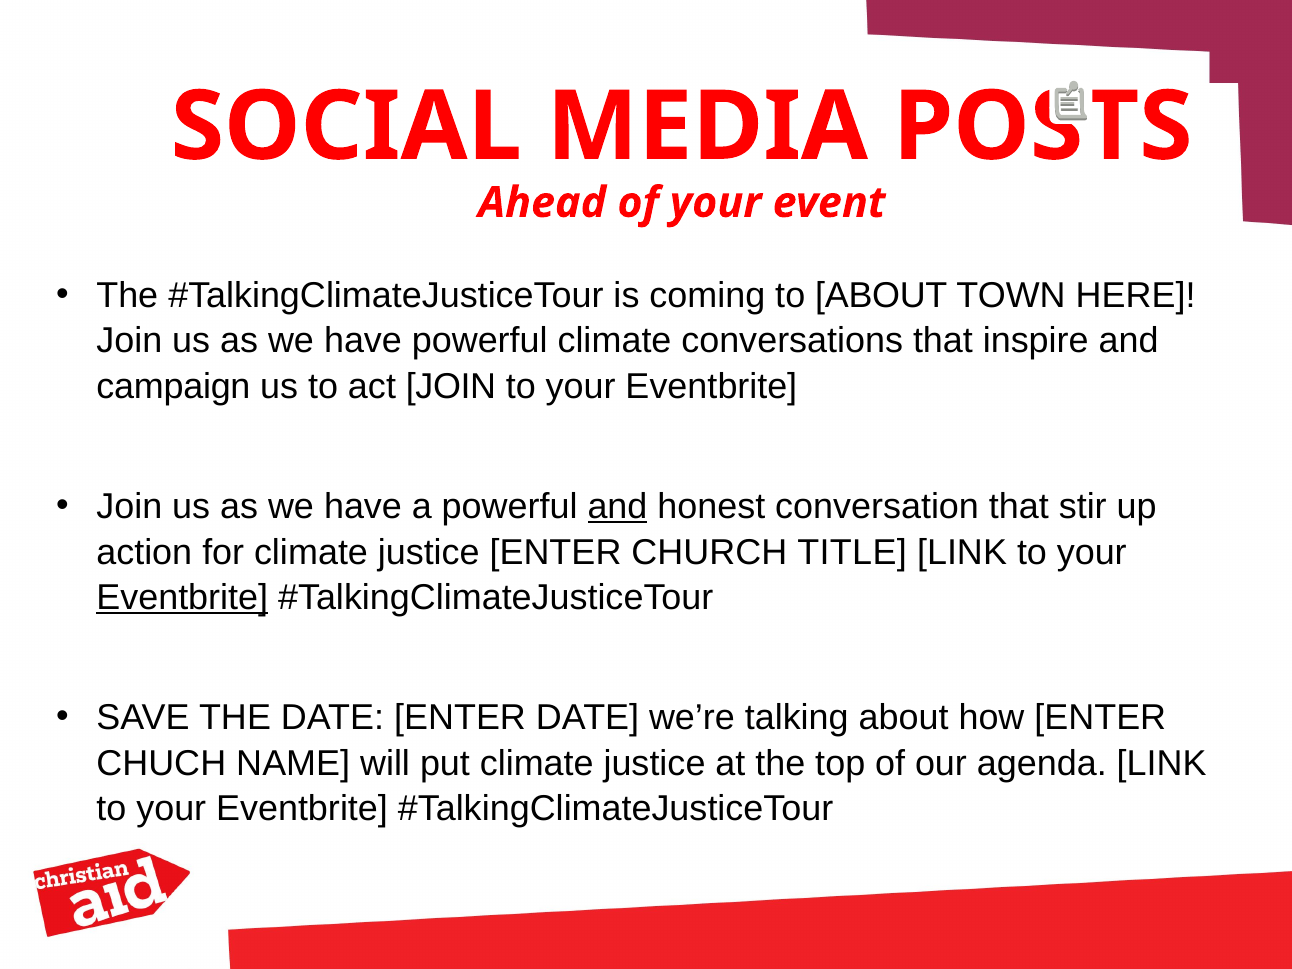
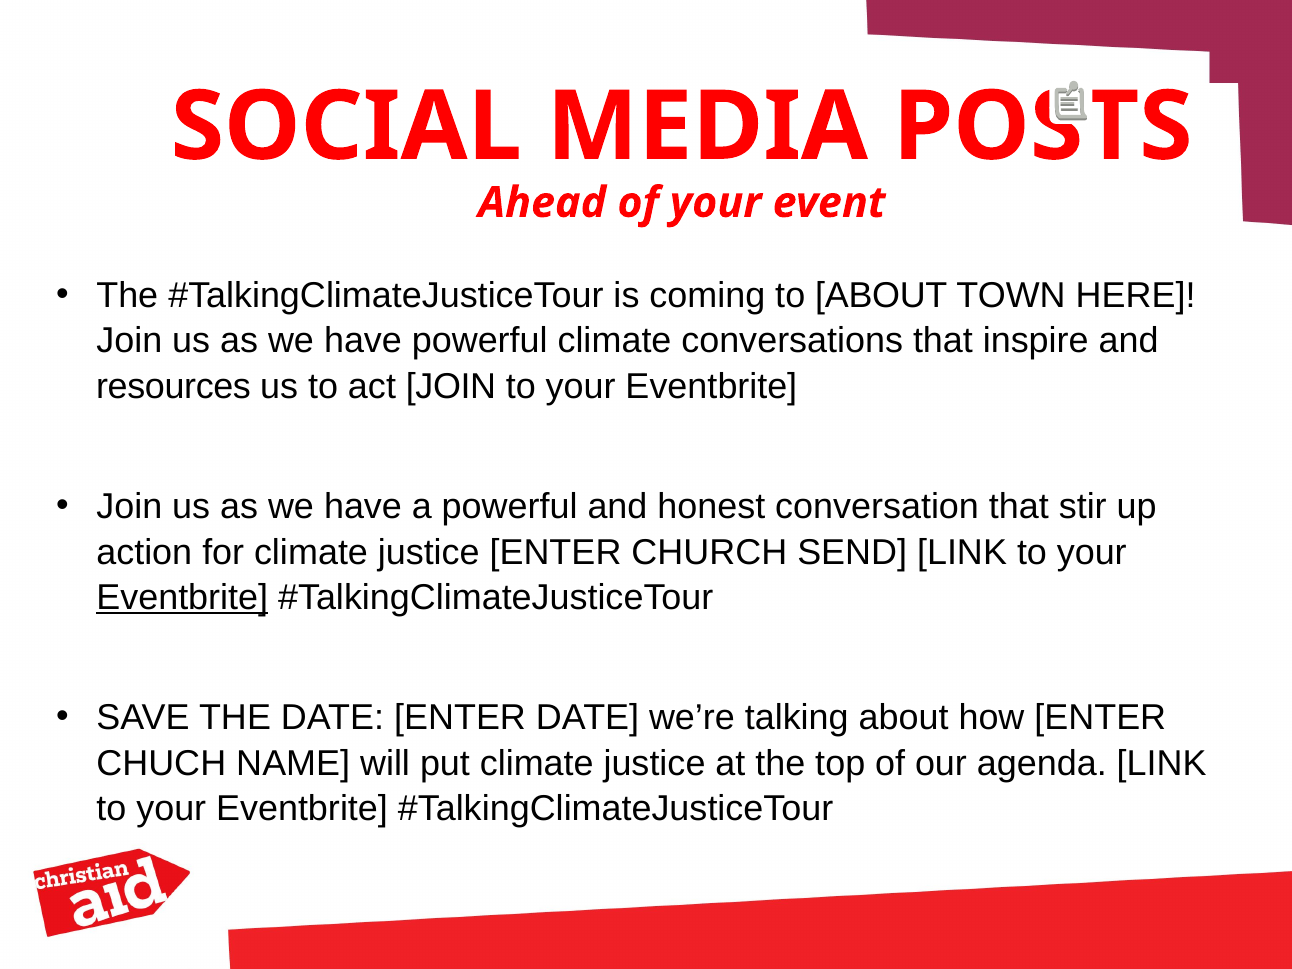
campaign: campaign -> resources
and at (617, 507) underline: present -> none
TITLE: TITLE -> SEND
